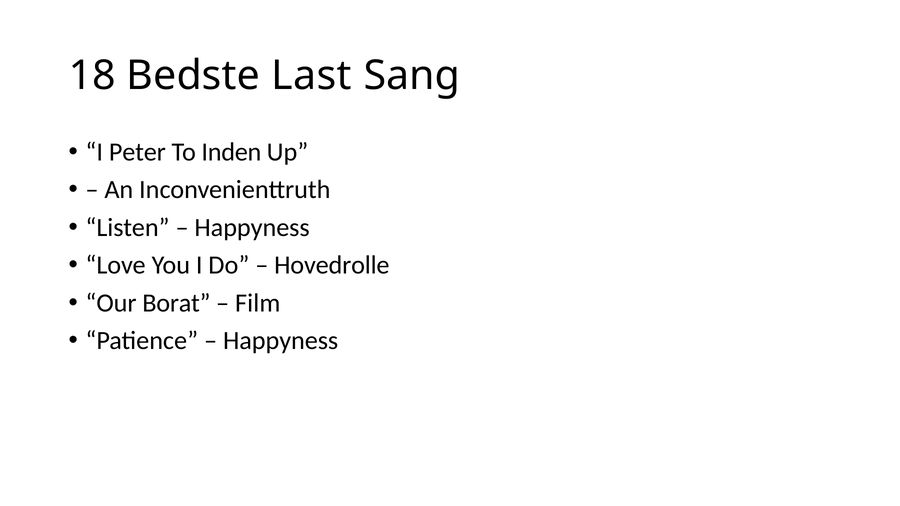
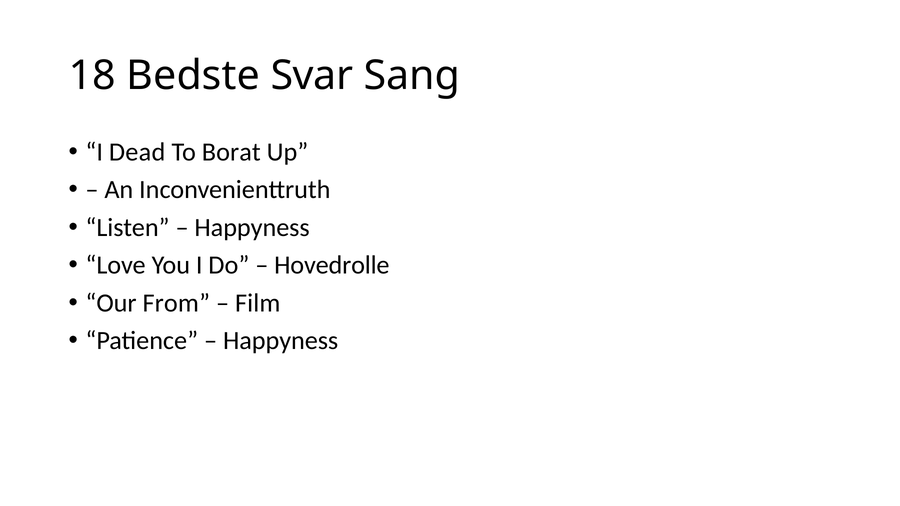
Last: Last -> Svar
Peter: Peter -> Dead
Inden: Inden -> Borat
Borat: Borat -> From
